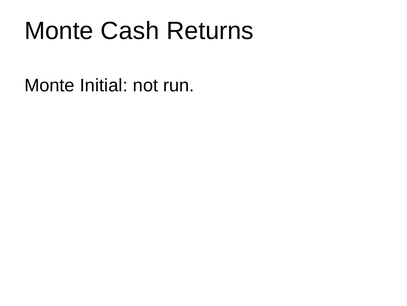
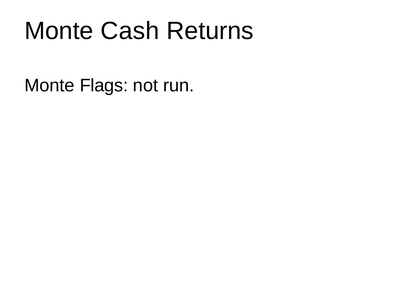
Initial: Initial -> Flags
